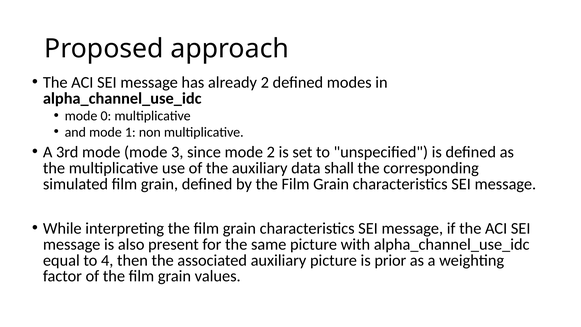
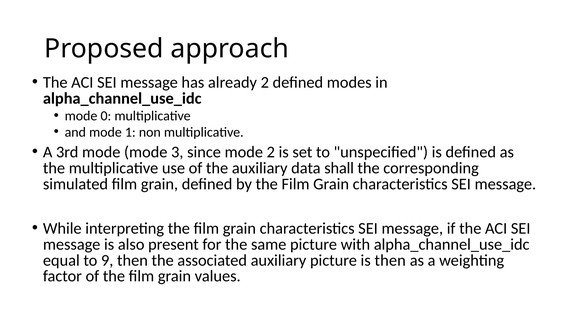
4: 4 -> 9
is prior: prior -> then
